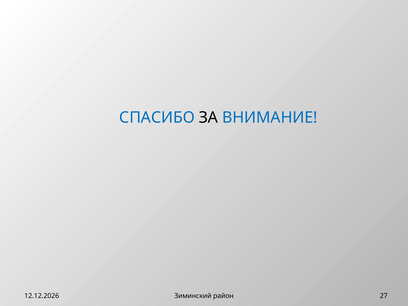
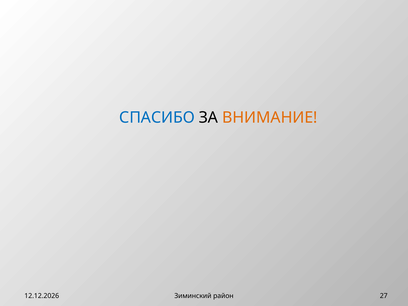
ВНИМАНИЕ colour: blue -> orange
